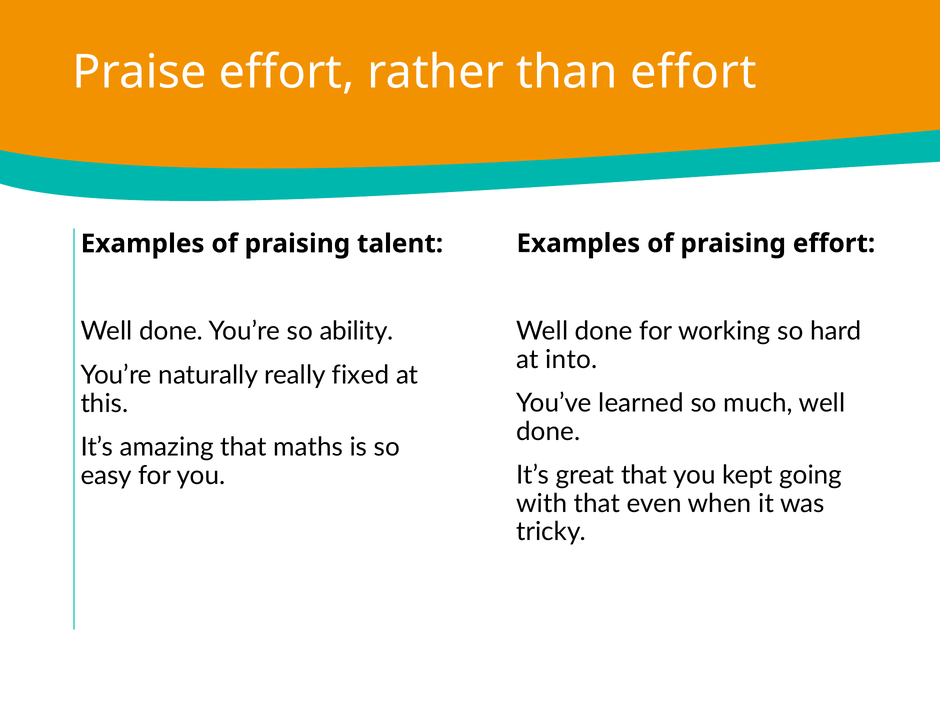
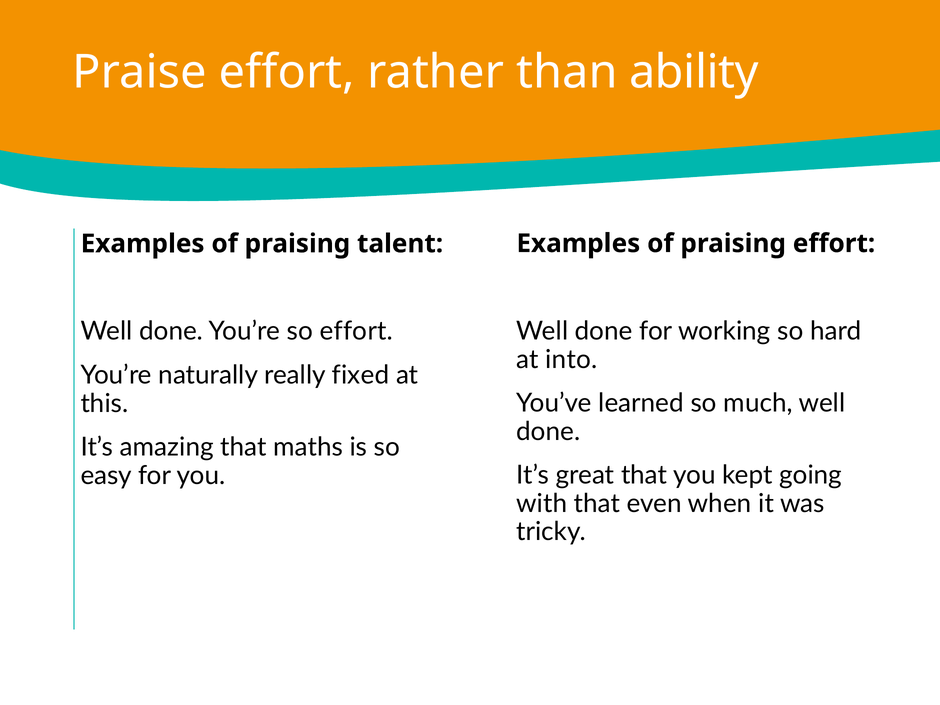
than effort: effort -> ability
so ability: ability -> effort
